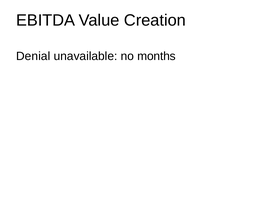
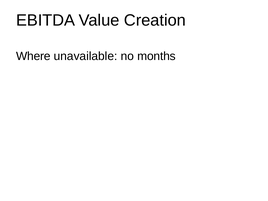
Denial: Denial -> Where
